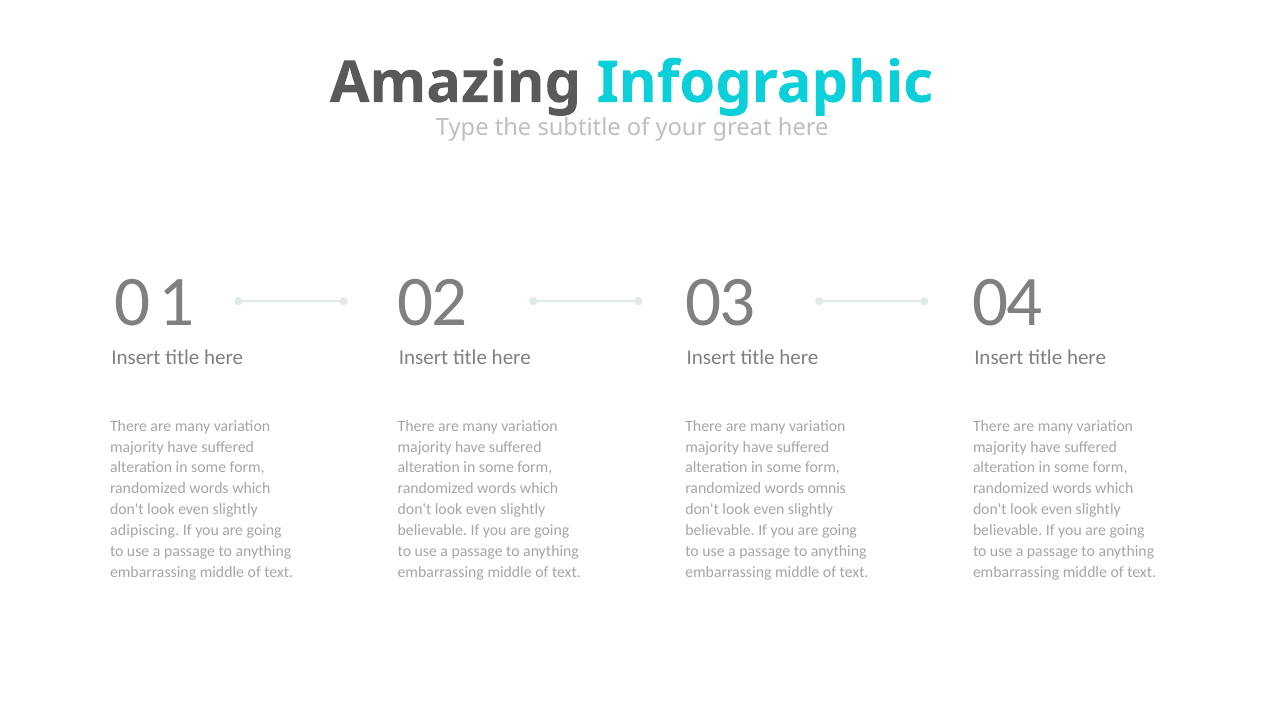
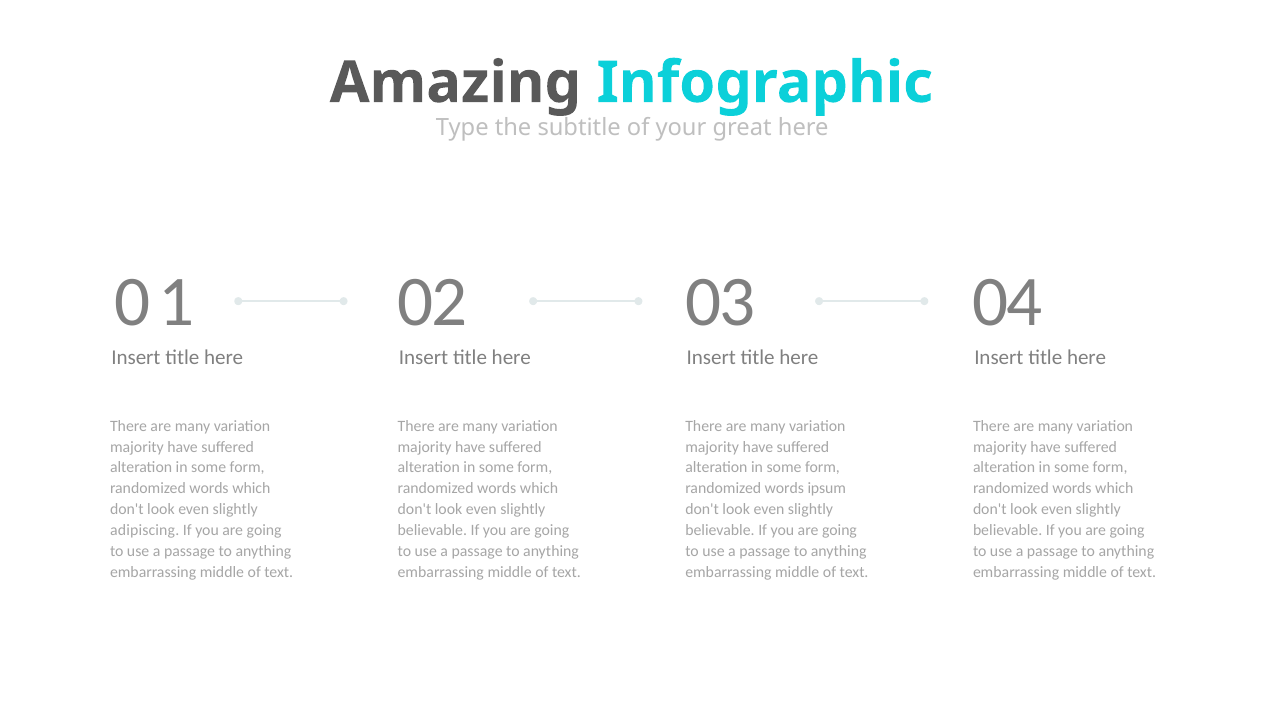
omnis: omnis -> ipsum
